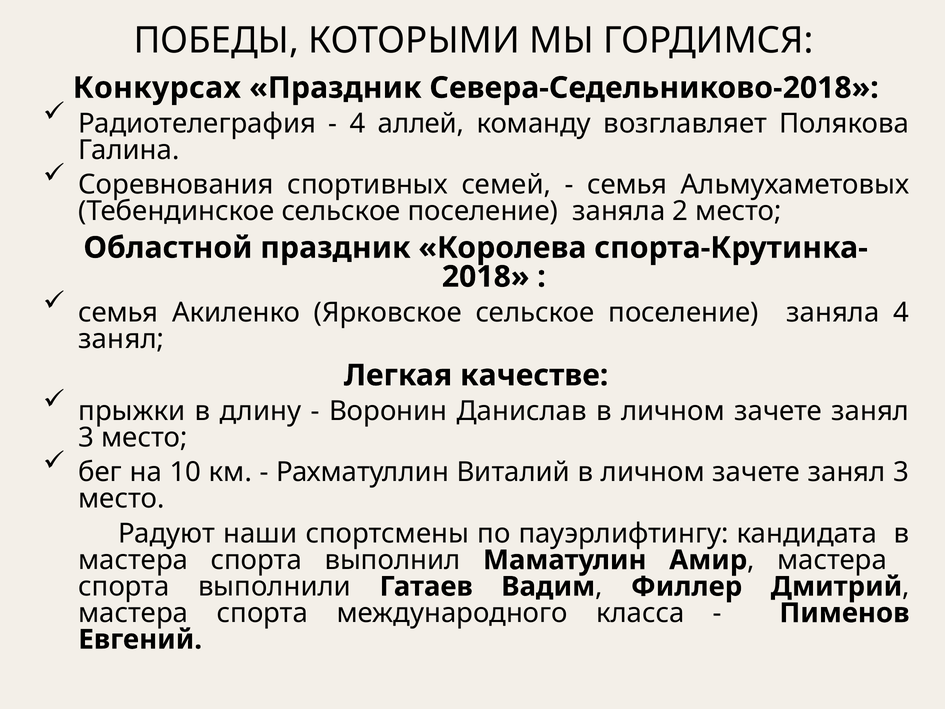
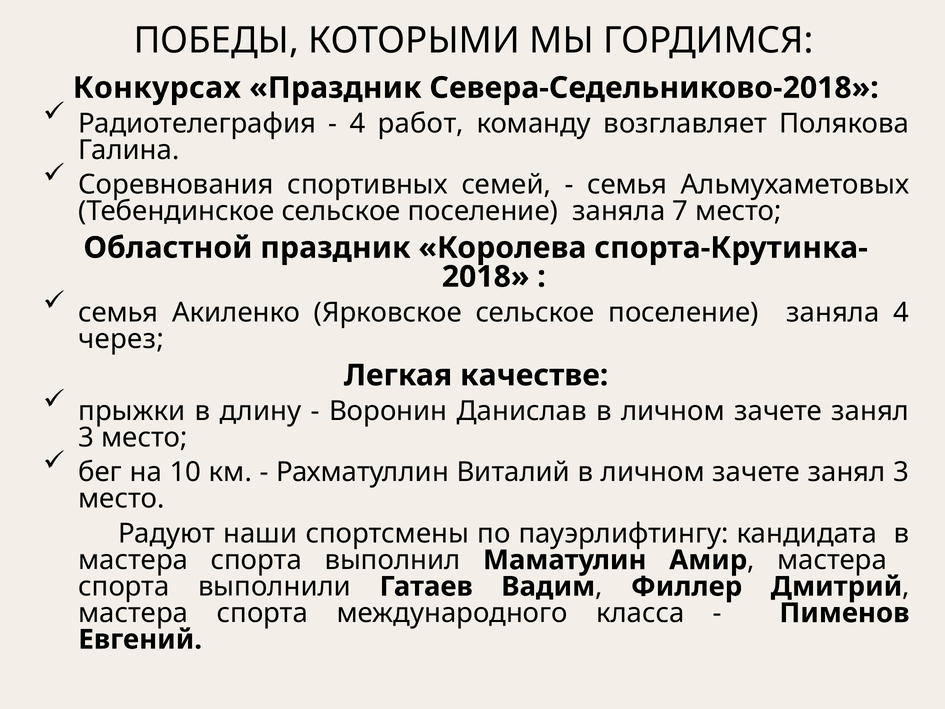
аллей: аллей -> работ
2: 2 -> 7
занял at (121, 339): занял -> через
